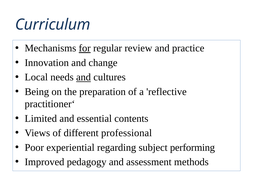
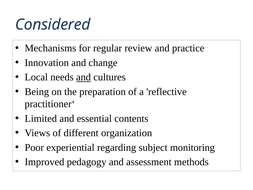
Curriculum: Curriculum -> Considered
for underline: present -> none
professional: professional -> organization
performing: performing -> monitoring
